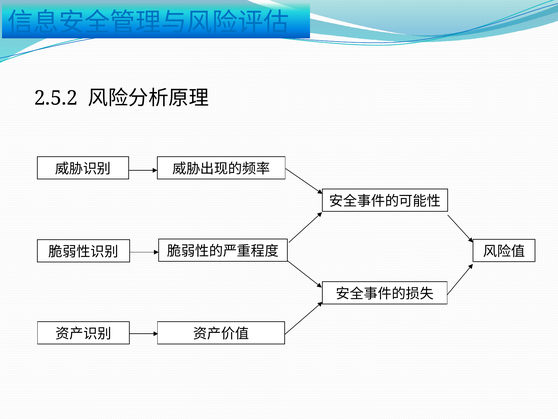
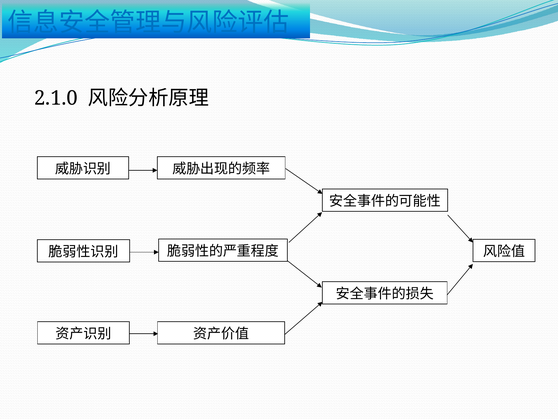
2.5.2: 2.5.2 -> 2.1.0
